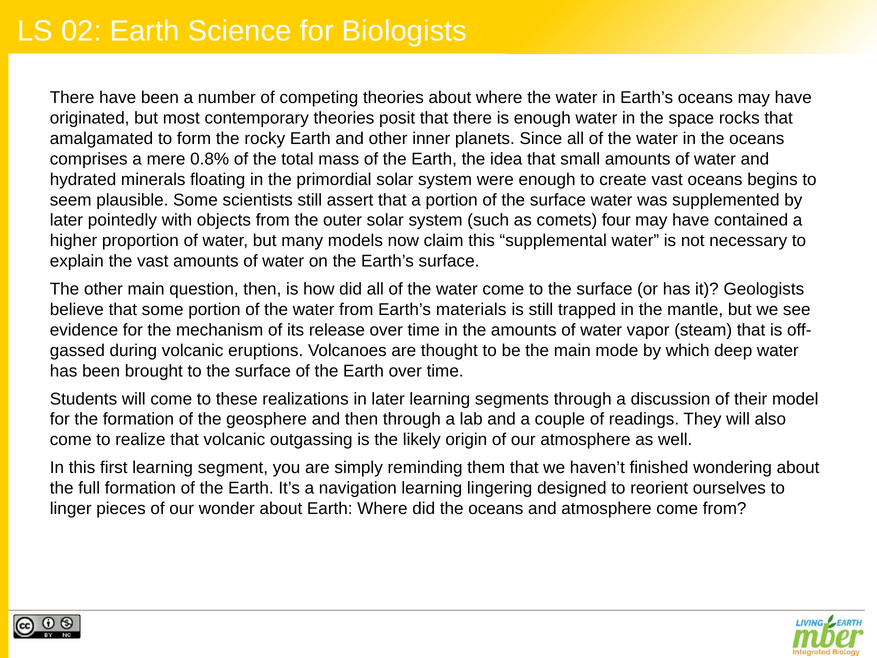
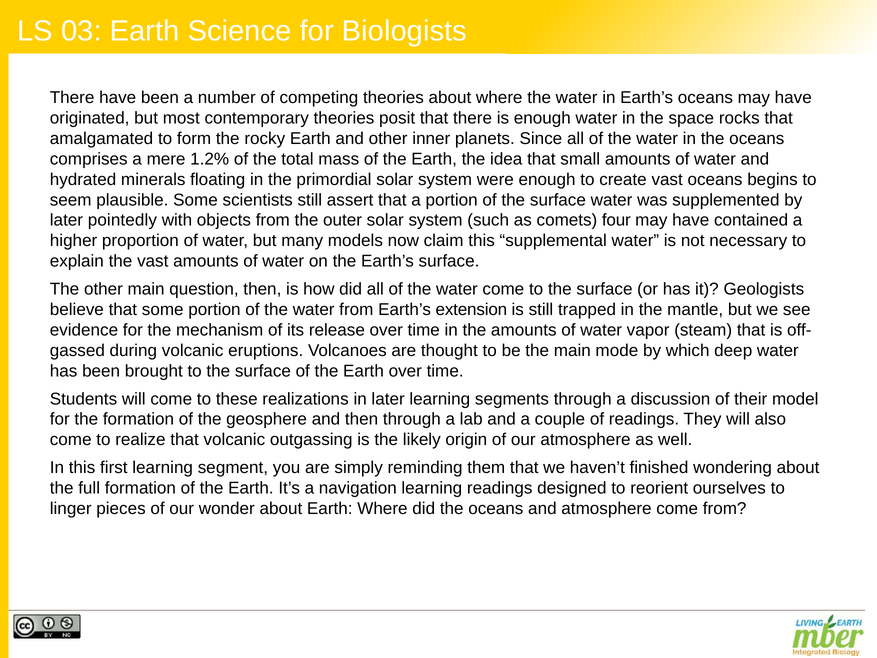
02: 02 -> 03
0.8%: 0.8% -> 1.2%
materials: materials -> extension
learning lingering: lingering -> readings
